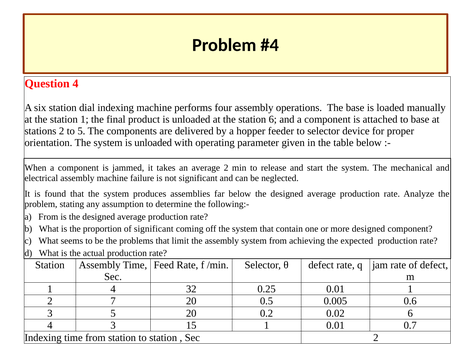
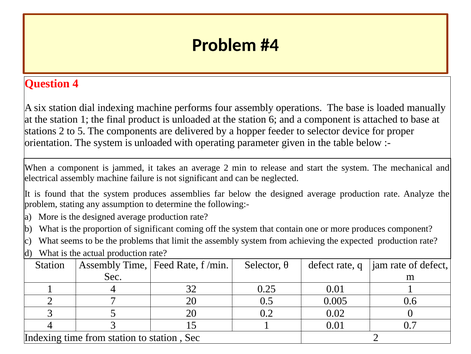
a From: From -> More
more designed: designed -> produces
0.02 6: 6 -> 0
